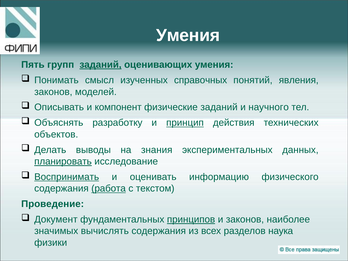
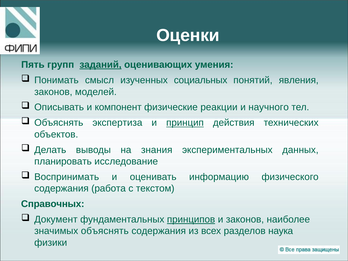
Умения at (188, 35): Умения -> Оценки
справочных: справочных -> социальных
физические заданий: заданий -> реакции
разработку: разработку -> экспертиза
планировать underline: present -> none
Воспринимать underline: present -> none
работа underline: present -> none
Проведение: Проведение -> Справочных
значимых вычислять: вычислять -> объяснять
